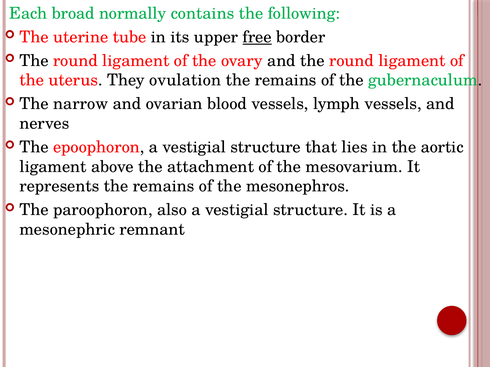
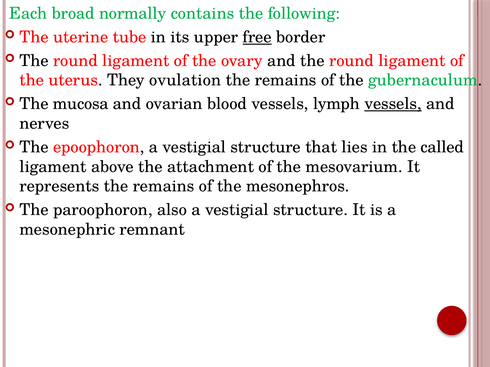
narrow: narrow -> mucosa
vessels at (393, 104) underline: none -> present
aortic: aortic -> called
